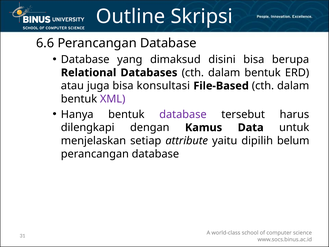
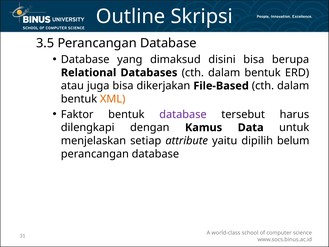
6.6: 6.6 -> 3.5
konsultasi: konsultasi -> dikerjakan
XML colour: purple -> orange
Hanya: Hanya -> Faktor
